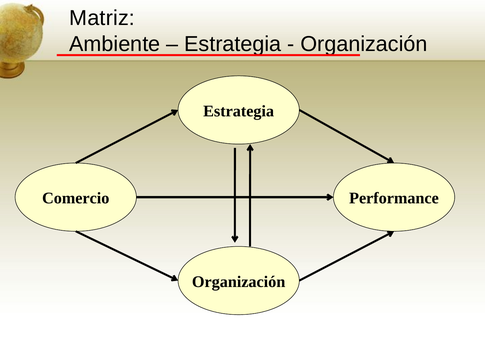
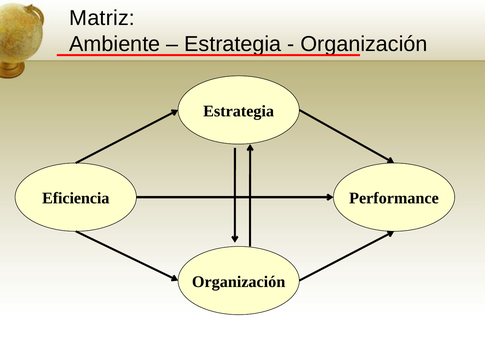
Comercio: Comercio -> Eficiencia
